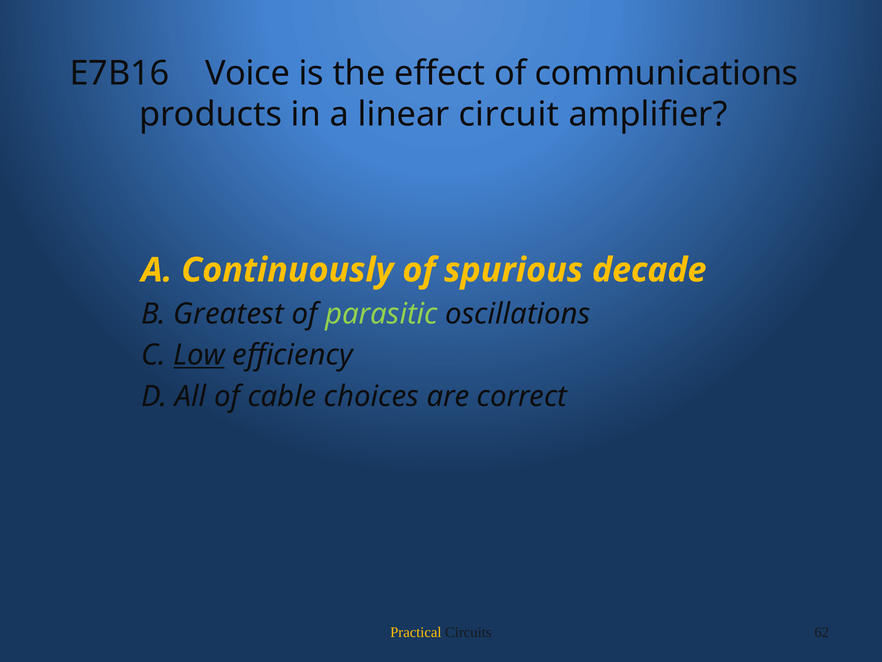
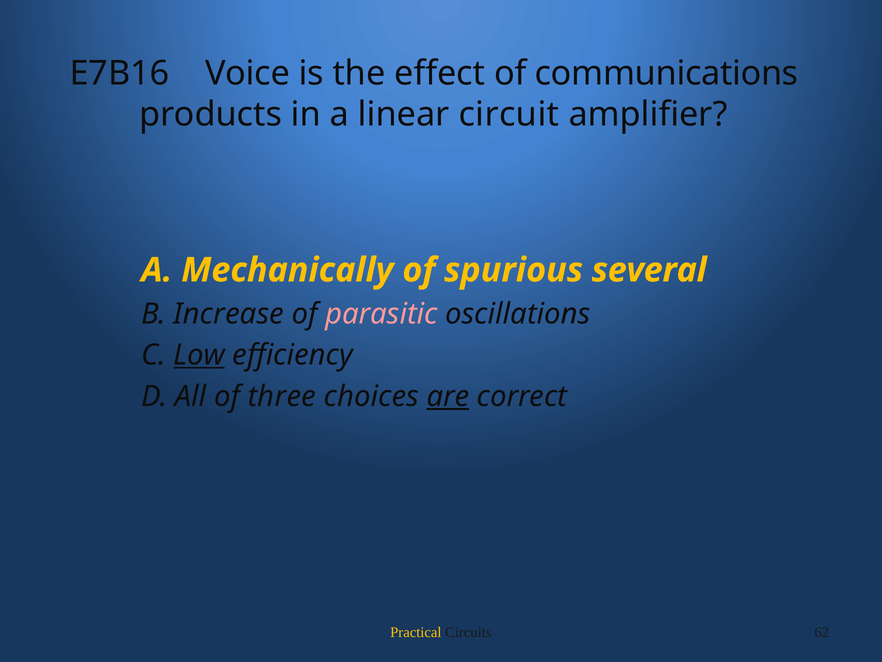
Continuously: Continuously -> Mechanically
decade: decade -> several
Greatest: Greatest -> Increase
parasitic colour: light green -> pink
cable: cable -> three
are underline: none -> present
